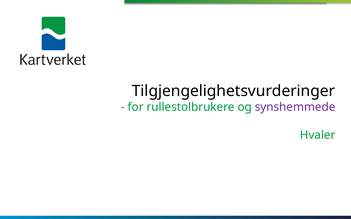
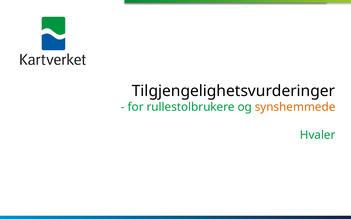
synshemmede colour: purple -> orange
